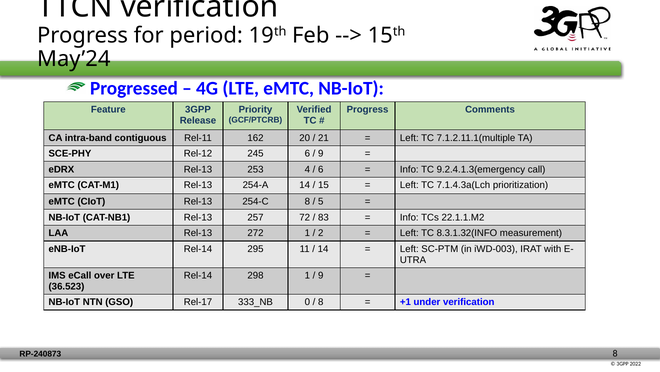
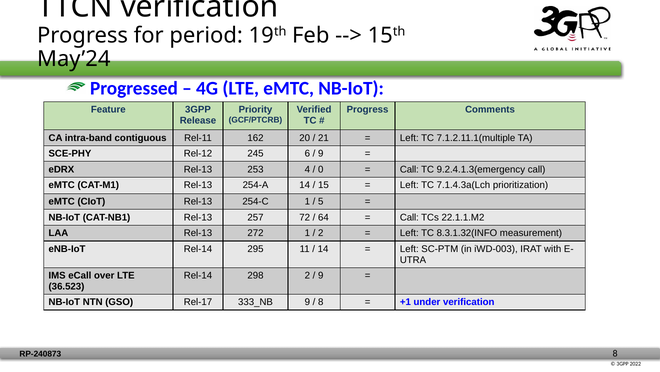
6 at (321, 169): 6 -> 0
Info at (409, 169): Info -> Call
254-C 8: 8 -> 1
83: 83 -> 64
Info at (409, 217): Info -> Call
298 1: 1 -> 2
0 at (307, 302): 0 -> 9
